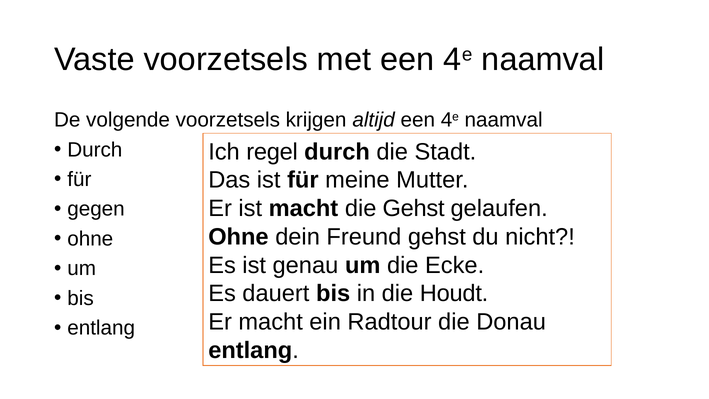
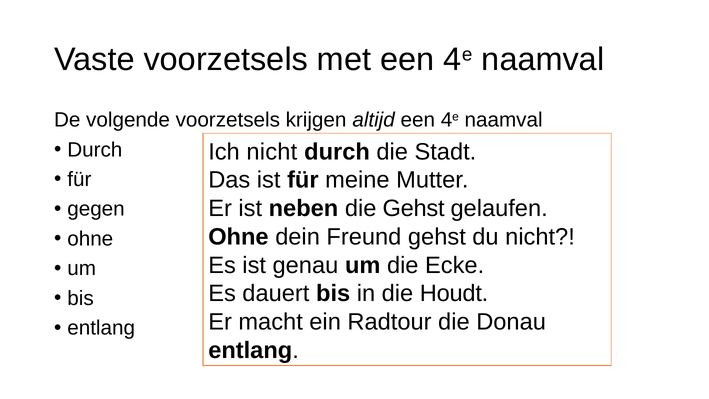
Ich regel: regel -> nicht
ist macht: macht -> neben
